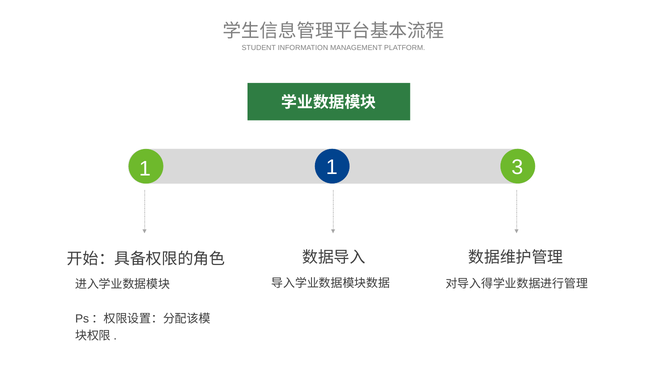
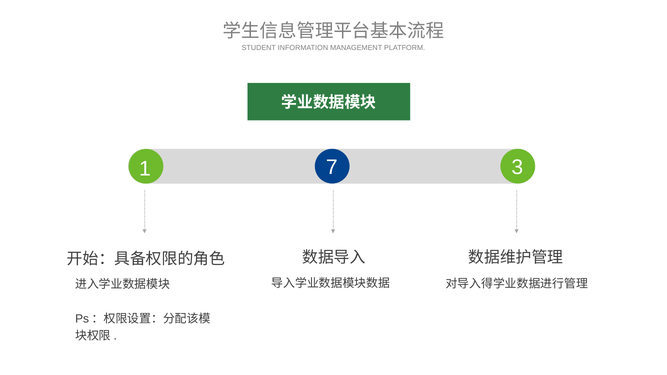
1 1: 1 -> 7
